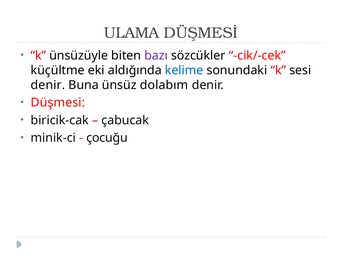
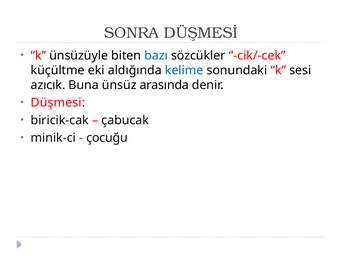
ULAMA: ULAMA -> SONRA
bazı colour: purple -> blue
denir at (48, 85): denir -> azıcık
dolabım: dolabım -> arasında
